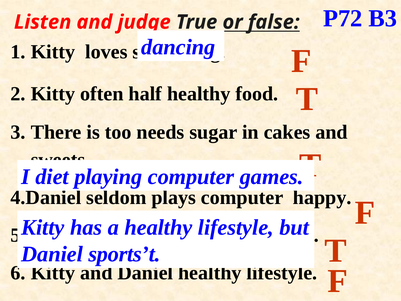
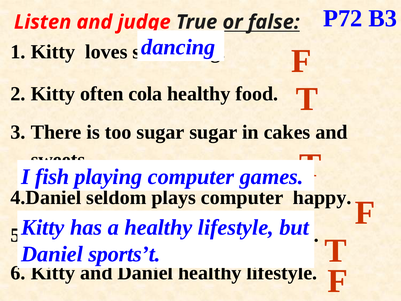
half: half -> cola
too needs: needs -> sugar
diet: diet -> fish
